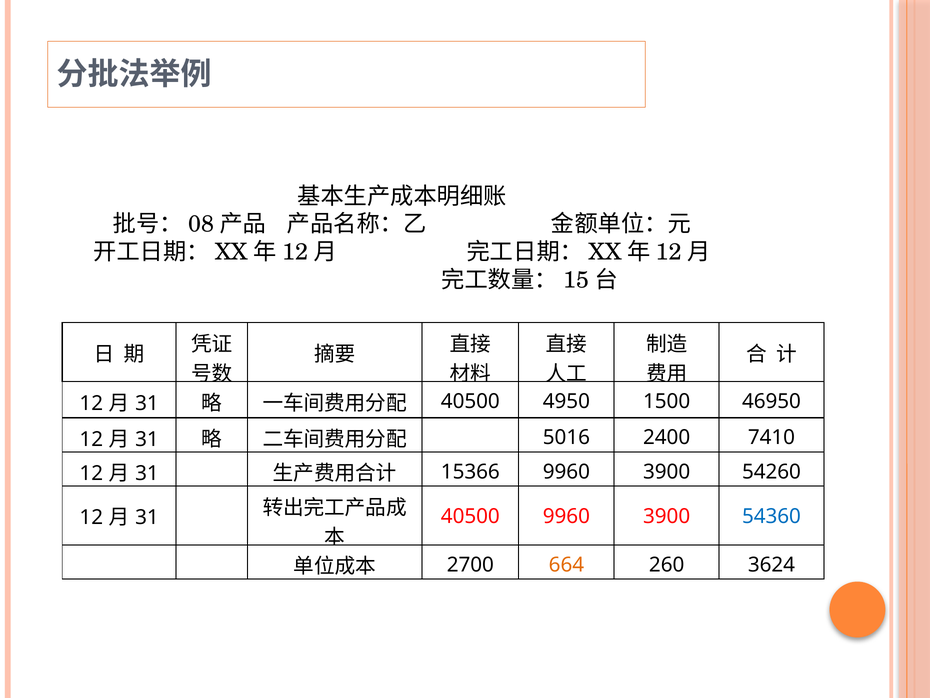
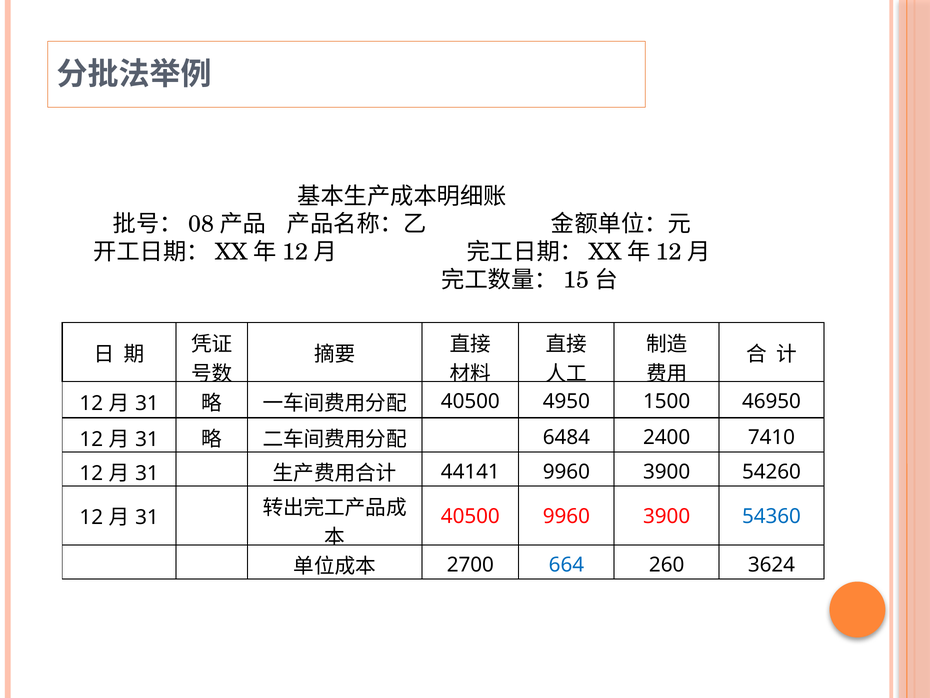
5016: 5016 -> 6484
15366: 15366 -> 44141
664 colour: orange -> blue
